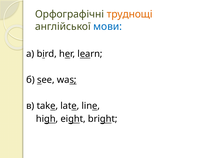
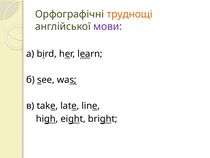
мови colour: blue -> purple
